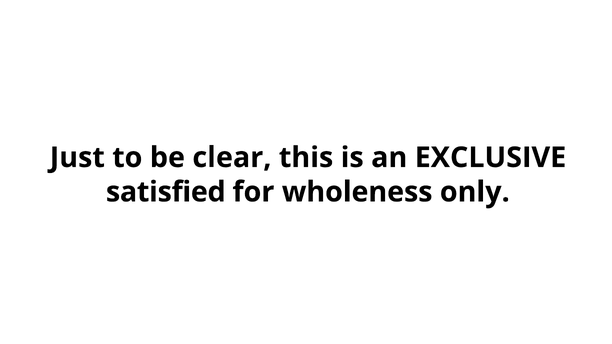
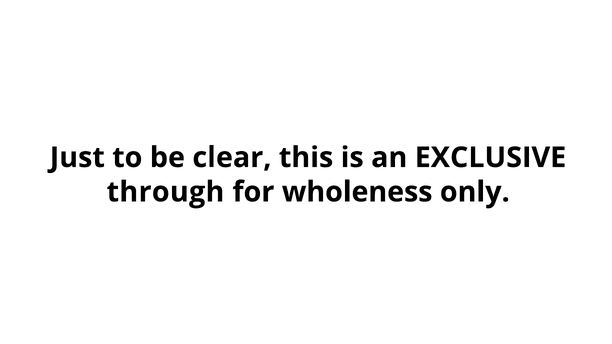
satisfied: satisfied -> through
